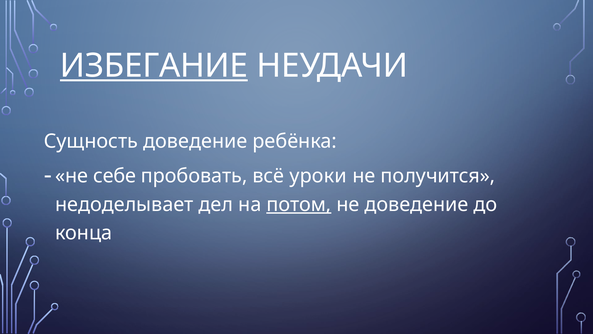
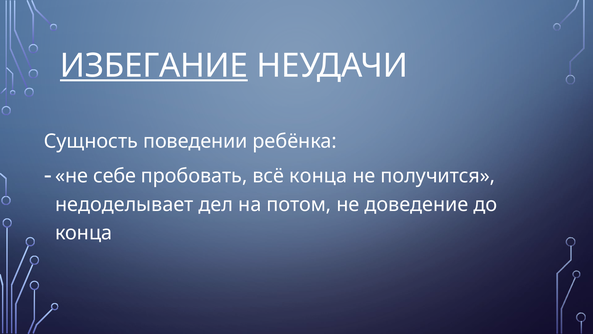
Сущность доведение: доведение -> поведении
всё уроки: уроки -> конца
потом underline: present -> none
